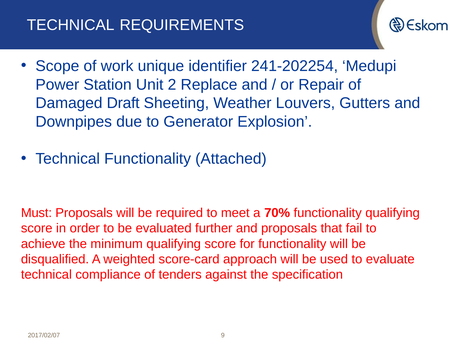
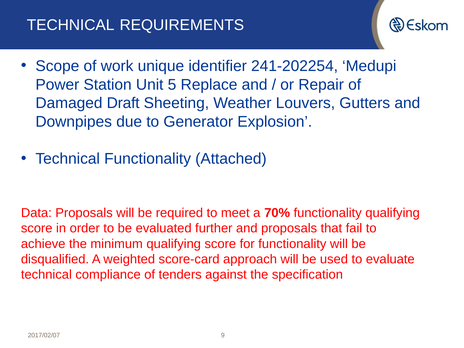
2: 2 -> 5
Must: Must -> Data
